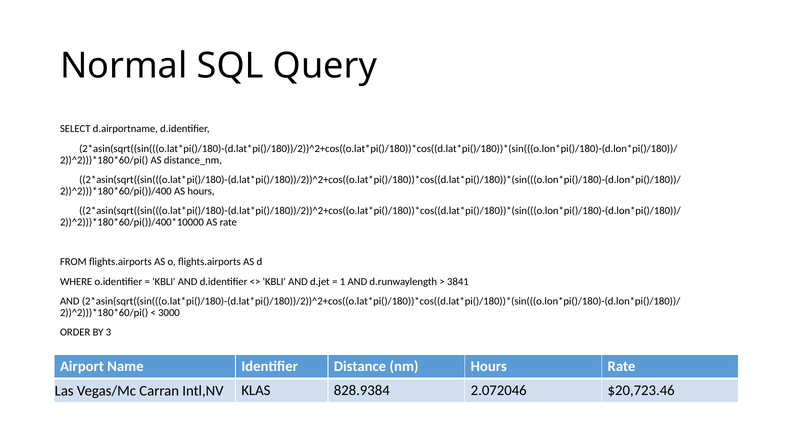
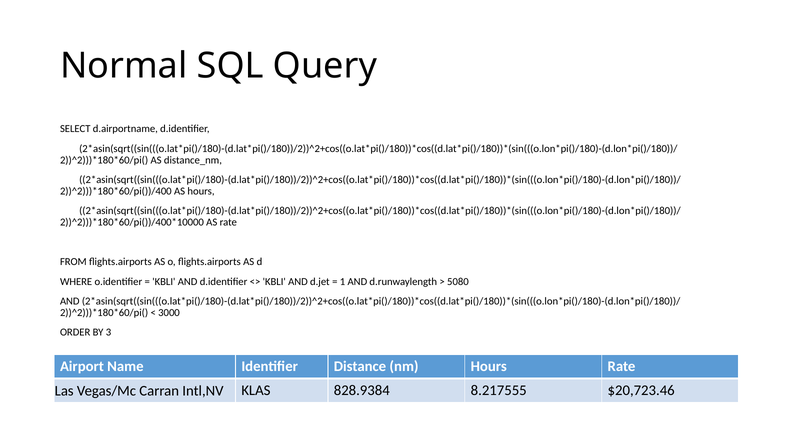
3841: 3841 -> 5080
2.072046: 2.072046 -> 8.217555
